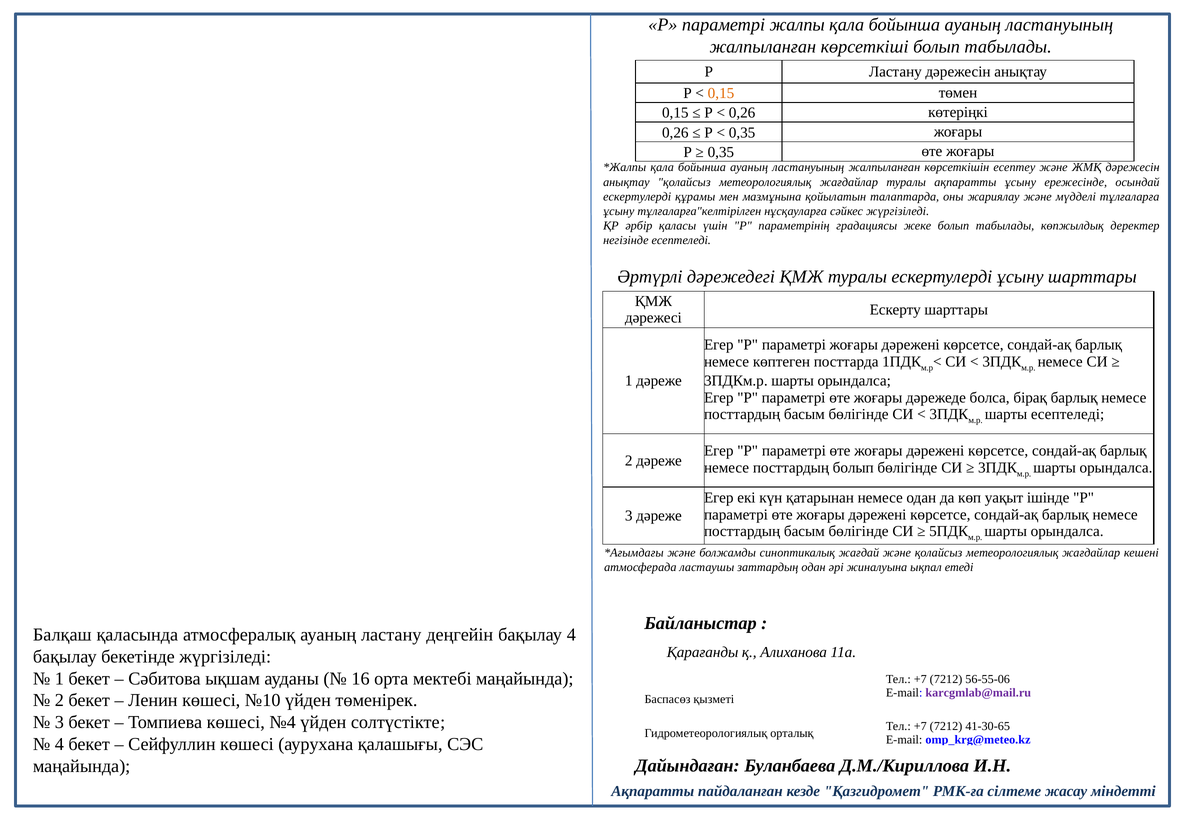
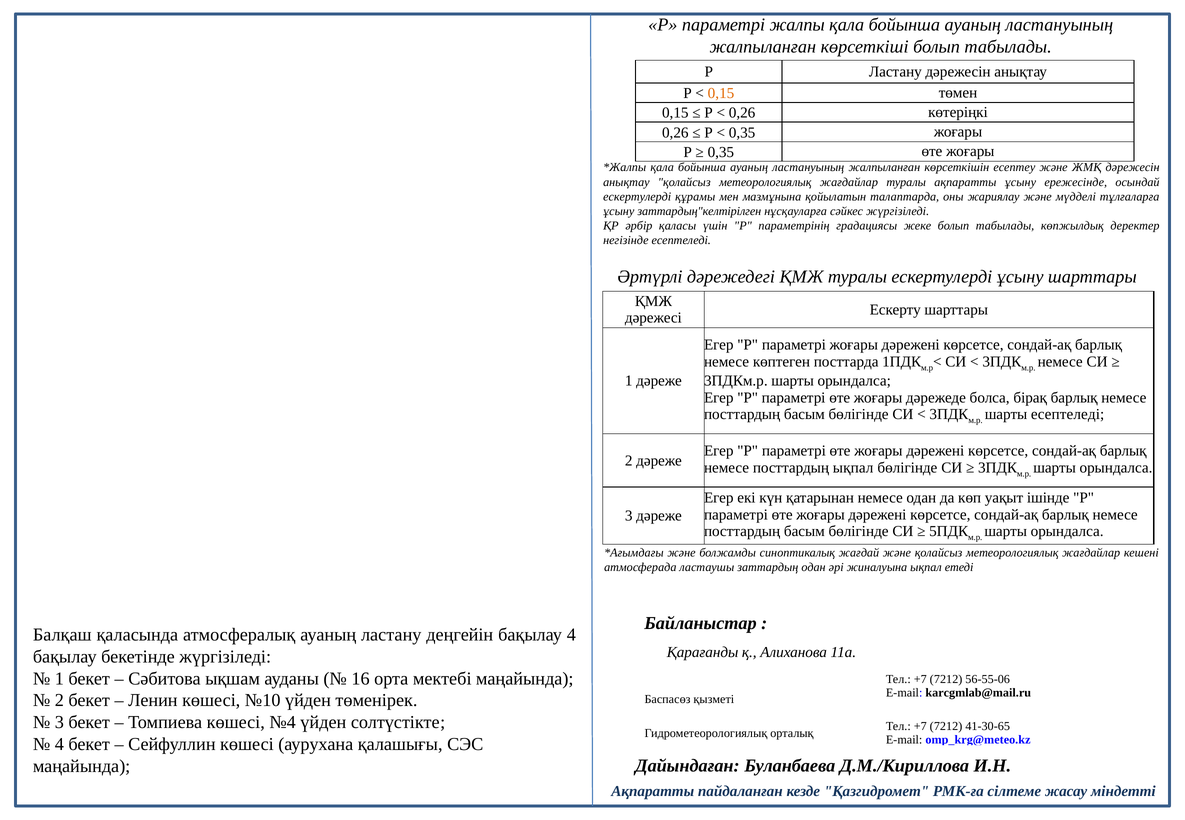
тұлғаларға"келтірілген: тұлғаларға"келтірілген -> заттардың"келтірілген
посттардың болып: болып -> ықпал
karcgmlab@mail.ru colour: purple -> black
